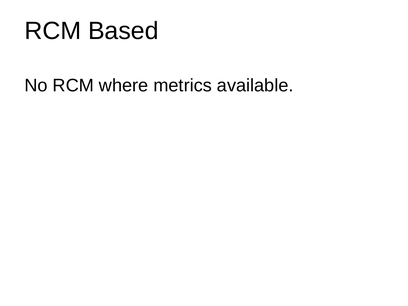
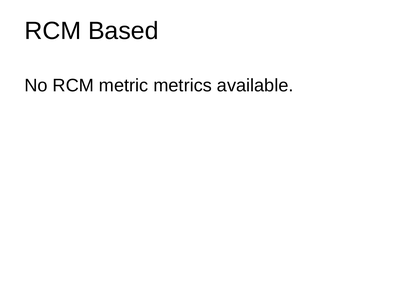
where: where -> metric
